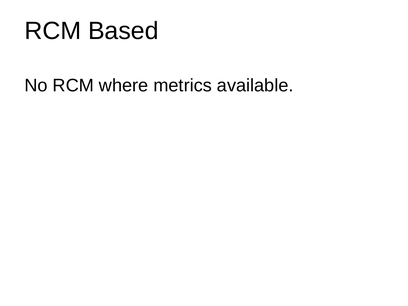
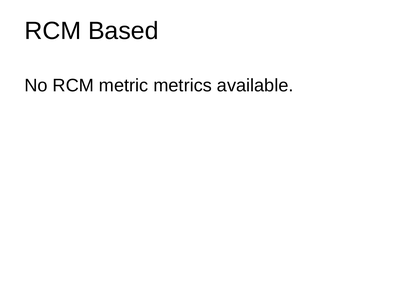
where: where -> metric
